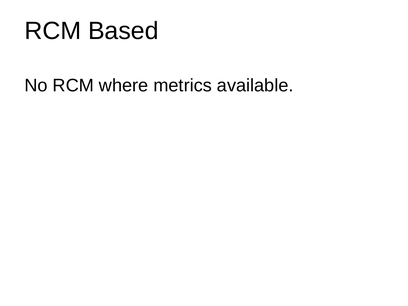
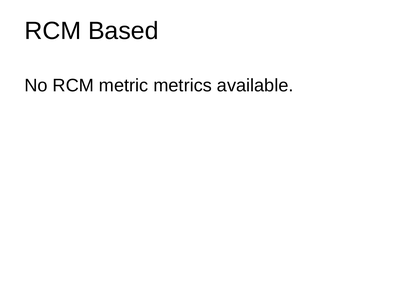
where: where -> metric
